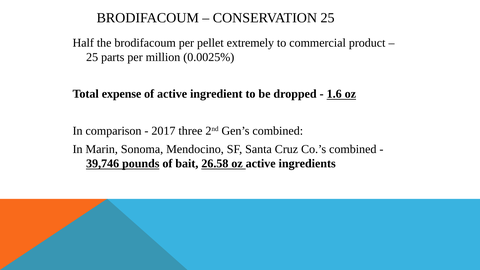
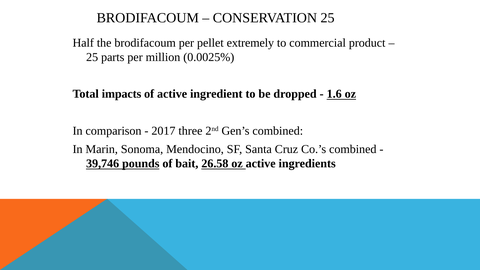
expense: expense -> impacts
